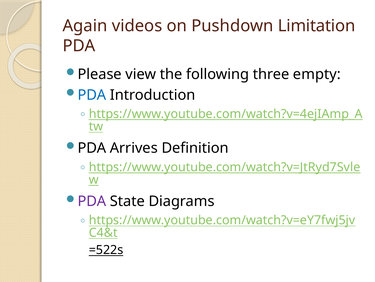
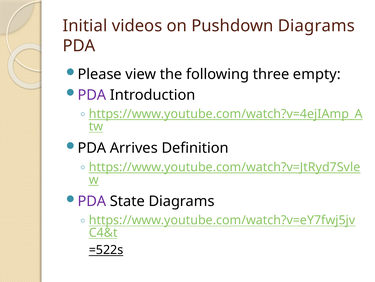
Again: Again -> Initial
Pushdown Limitation: Limitation -> Diagrams
PDA at (92, 95) colour: blue -> purple
